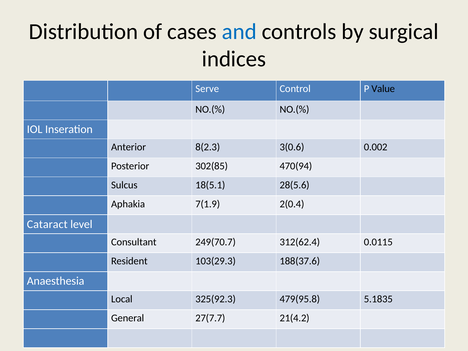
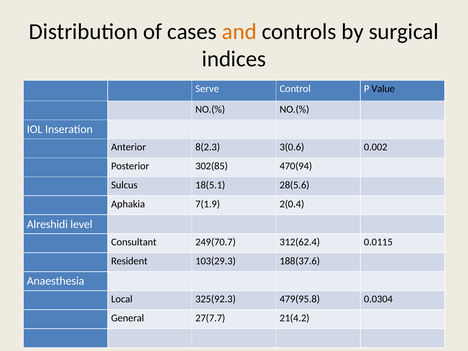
and at (239, 32) colour: blue -> orange
Cataract: Cataract -> Alreshidi
5.1835: 5.1835 -> 0.0304
